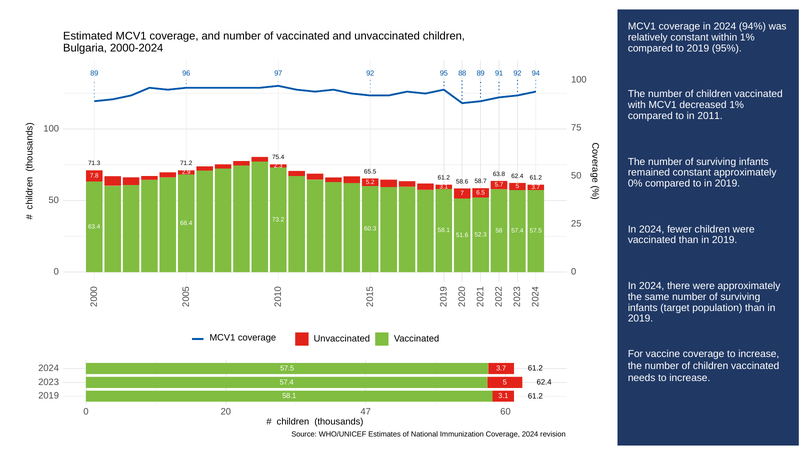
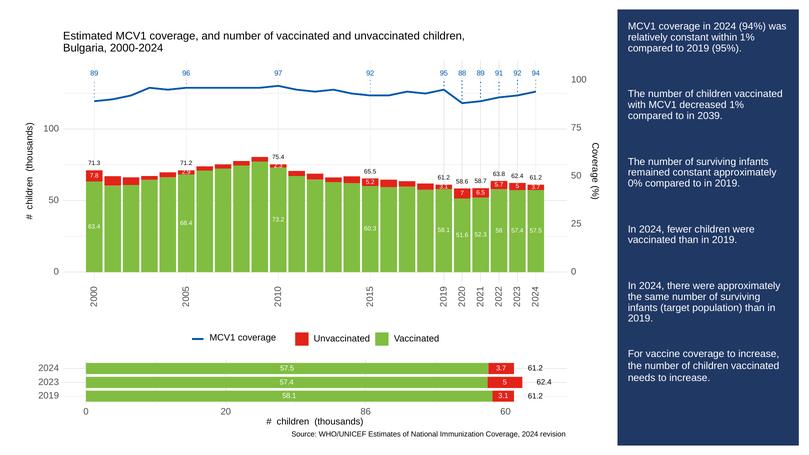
2011: 2011 -> 2039
47: 47 -> 86
